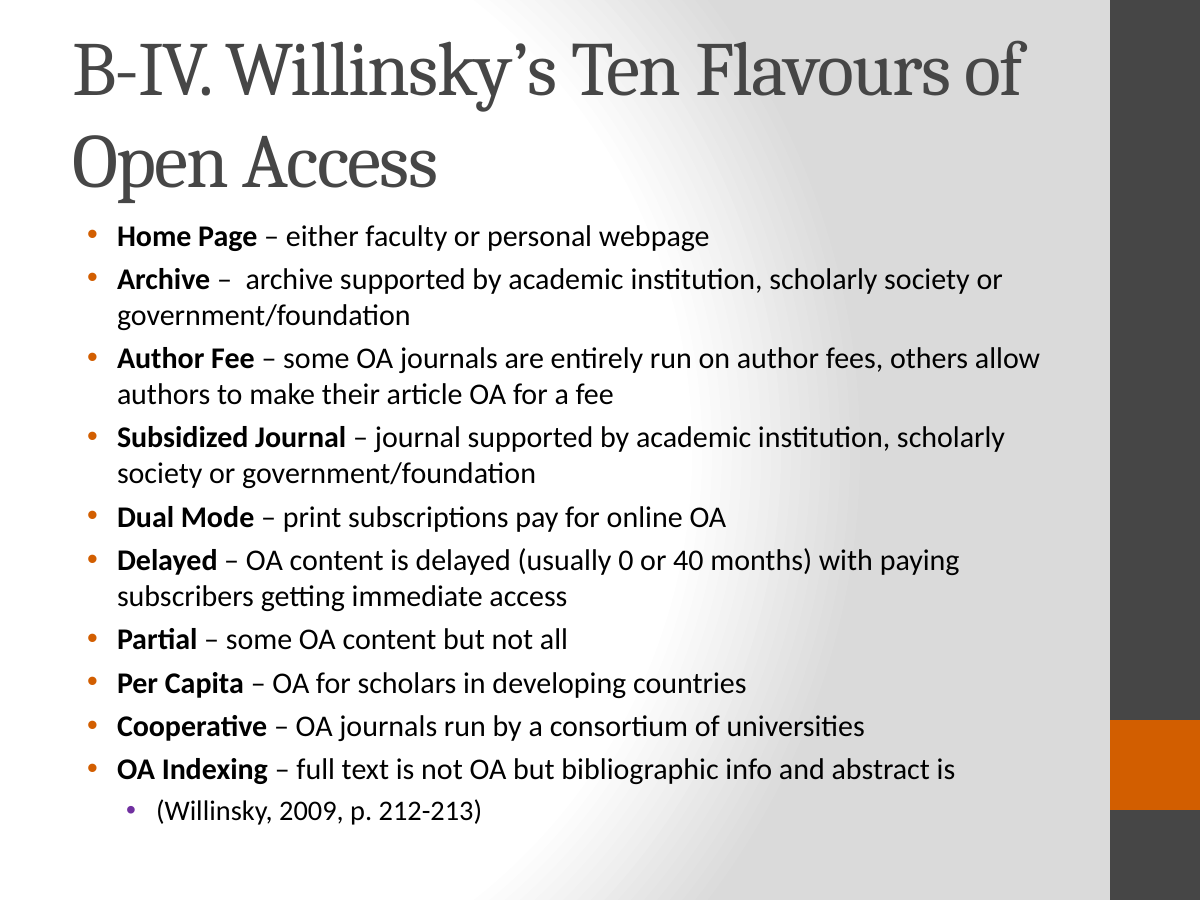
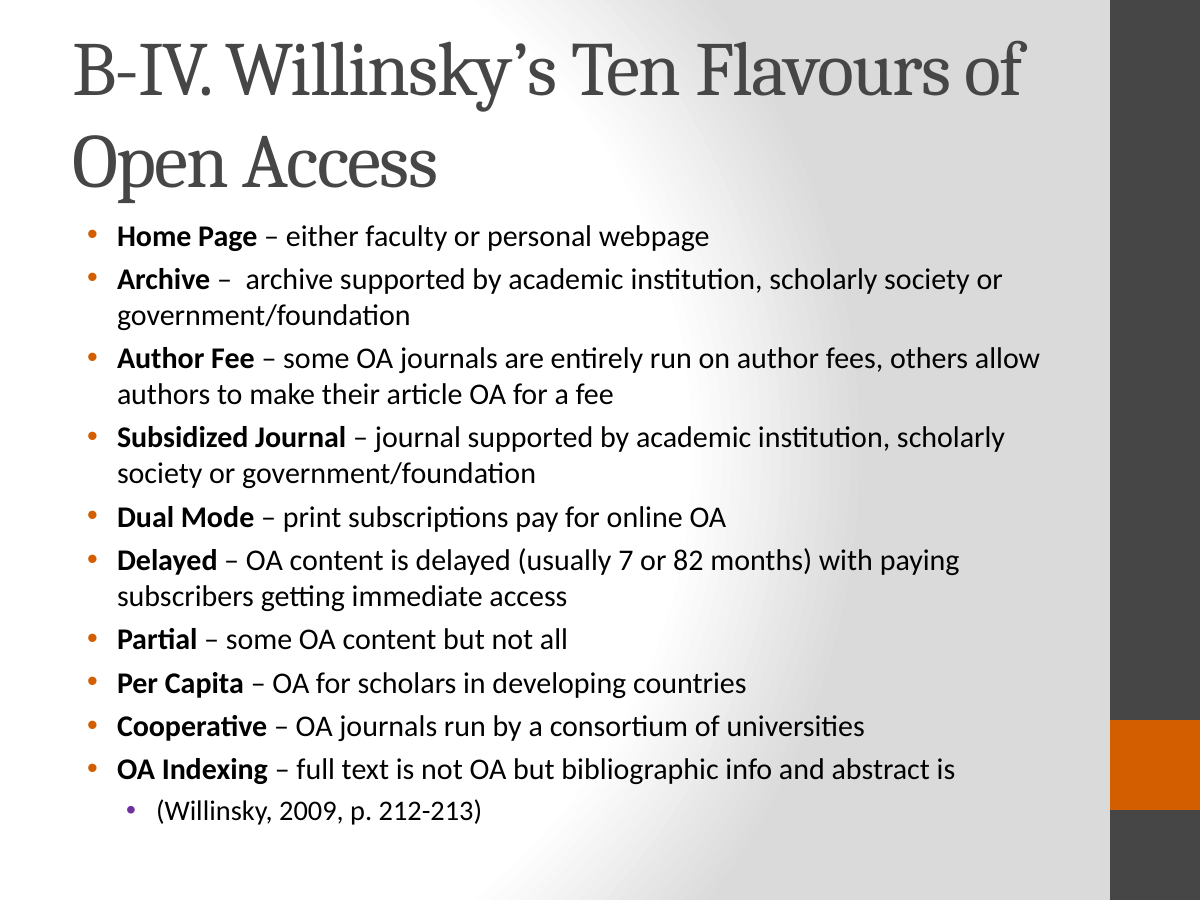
0: 0 -> 7
40: 40 -> 82
